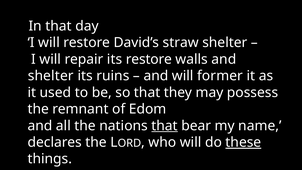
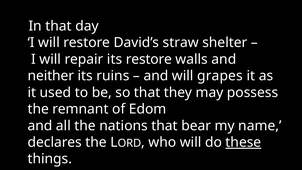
shelter at (51, 76): shelter -> neither
former: former -> grapes
that at (165, 126) underline: present -> none
